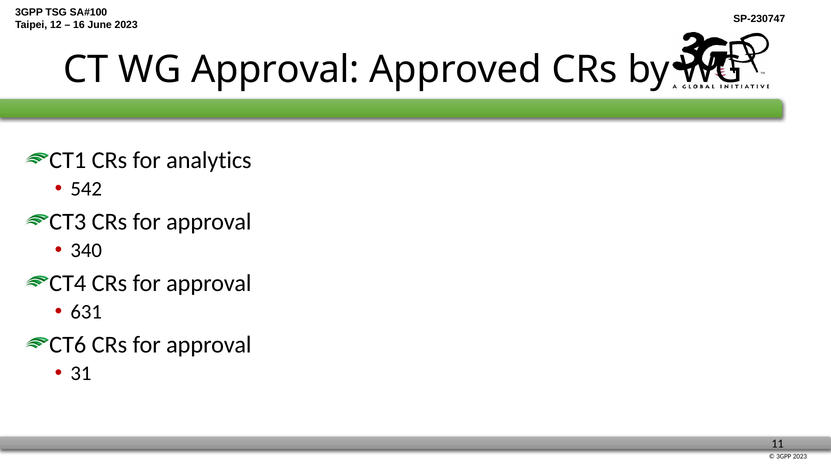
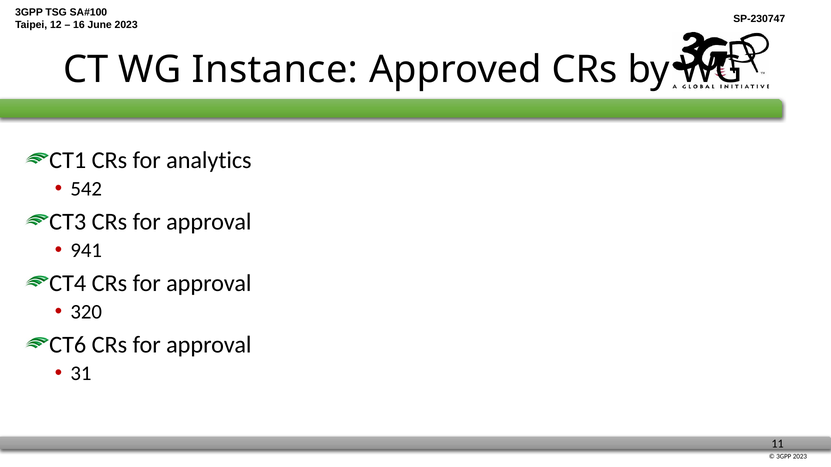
WG Approval: Approval -> Instance
340: 340 -> 941
631: 631 -> 320
